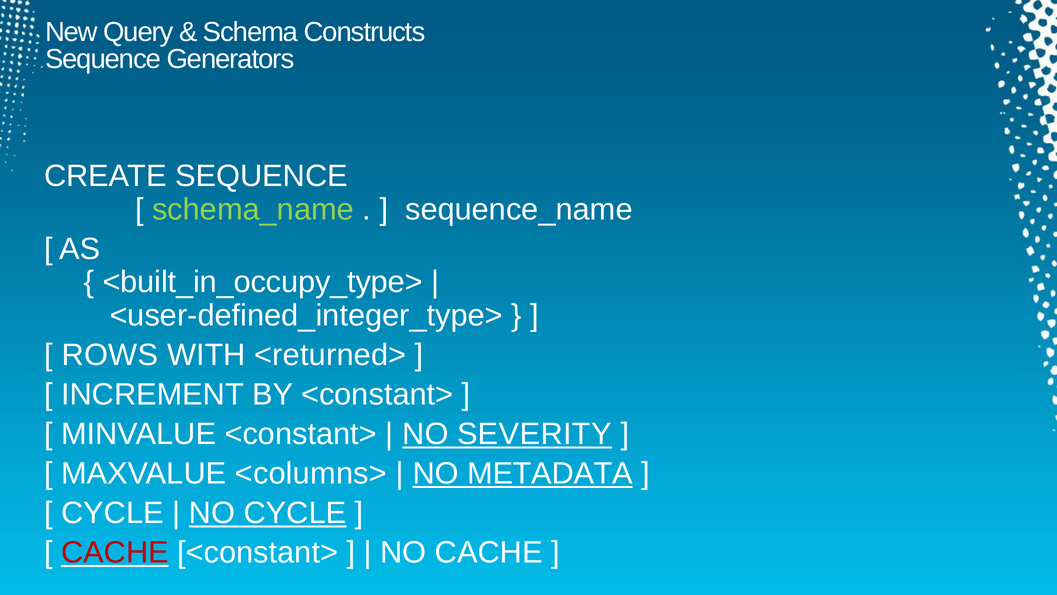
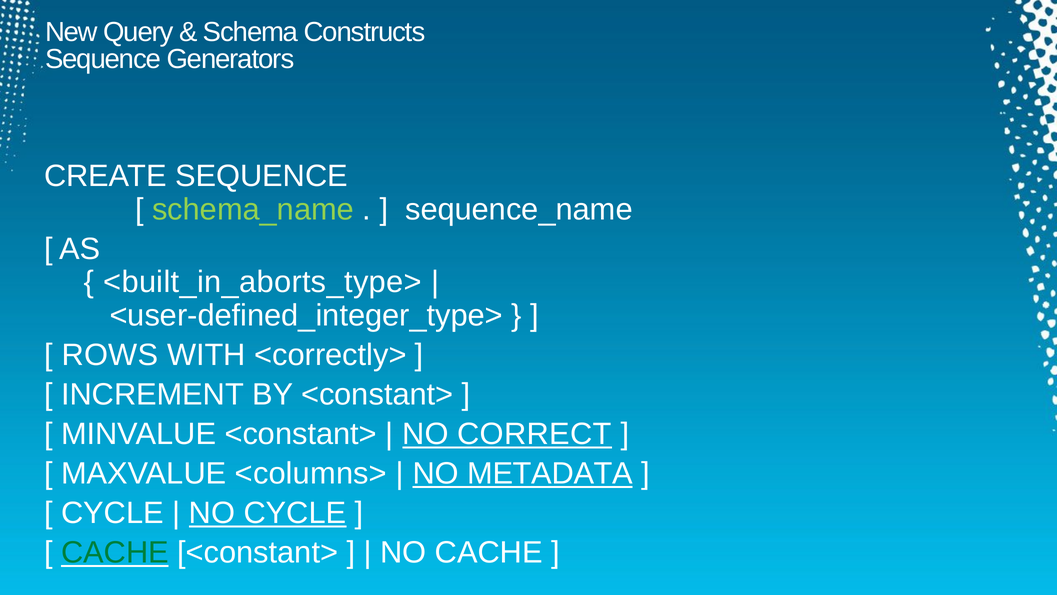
<built_in_occupy_type>: <built_in_occupy_type> -> <built_in_aborts_type>
<returned>: <returned> -> <correctly>
SEVERITY: SEVERITY -> CORRECT
CACHE at (115, 552) colour: red -> green
